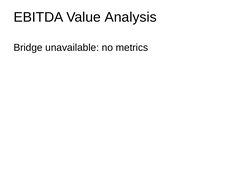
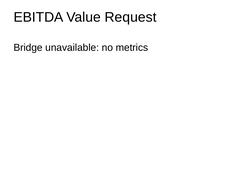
Analysis: Analysis -> Request
